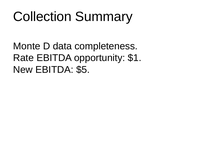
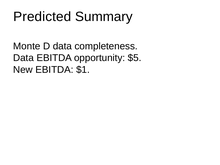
Collection: Collection -> Predicted
Rate at (23, 58): Rate -> Data
$1: $1 -> $5
$5: $5 -> $1
